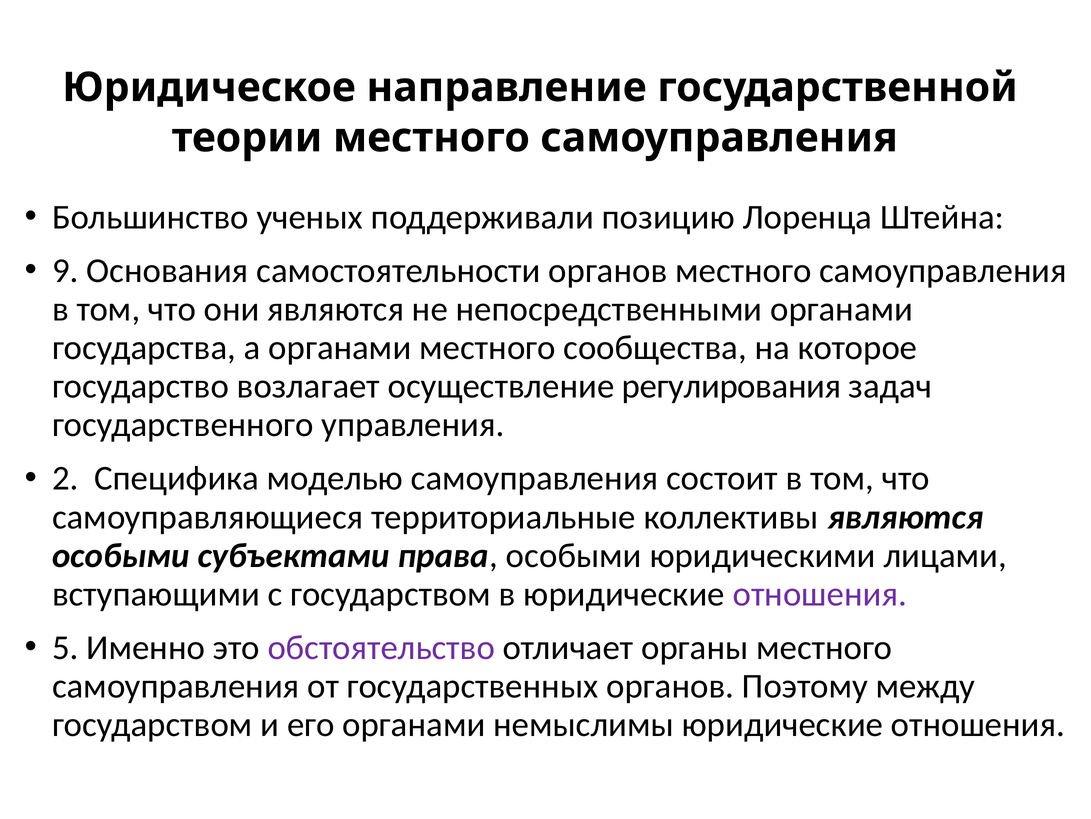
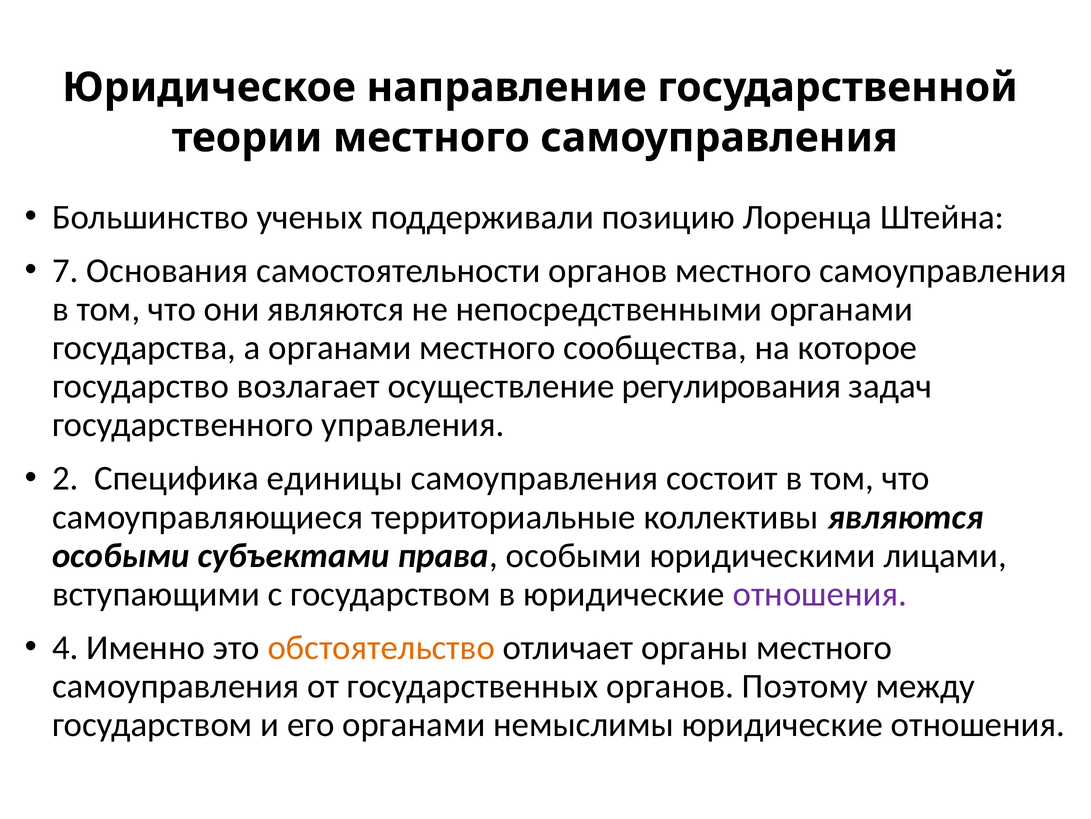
9: 9 -> 7
моделью: моделью -> единицы
5: 5 -> 4
обстоятельство colour: purple -> orange
